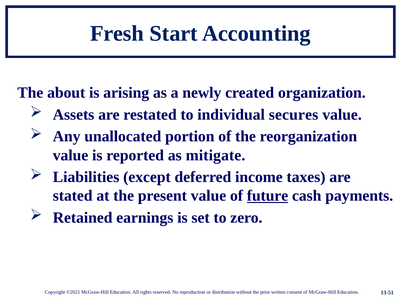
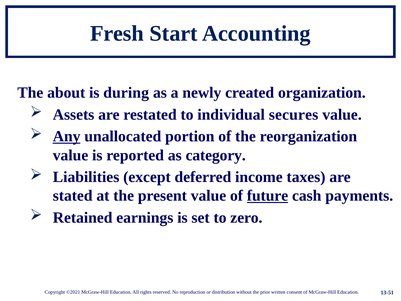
arising: arising -> during
Any underline: none -> present
mitigate: mitigate -> category
